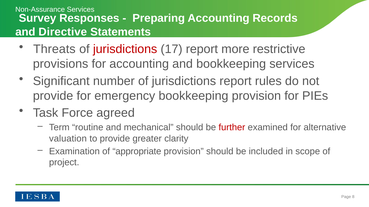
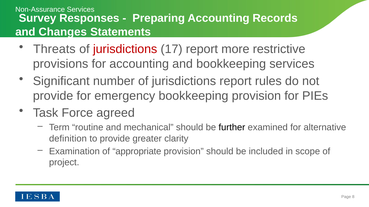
Directive: Directive -> Changes
further colour: red -> black
valuation: valuation -> definition
